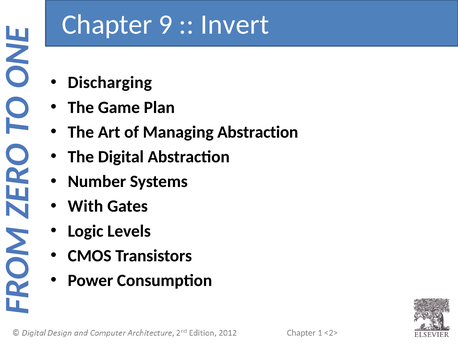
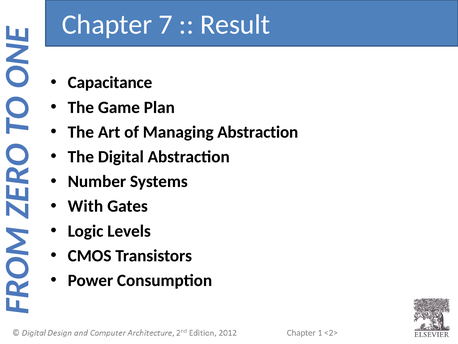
9: 9 -> 7
Invert: Invert -> Result
Discharging: Discharging -> Capacitance
